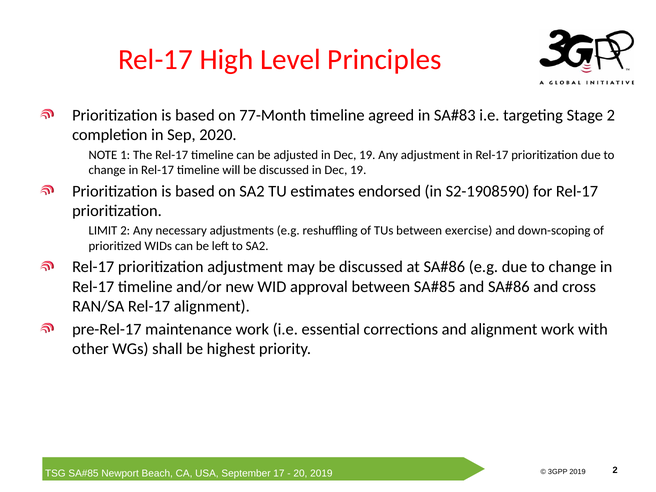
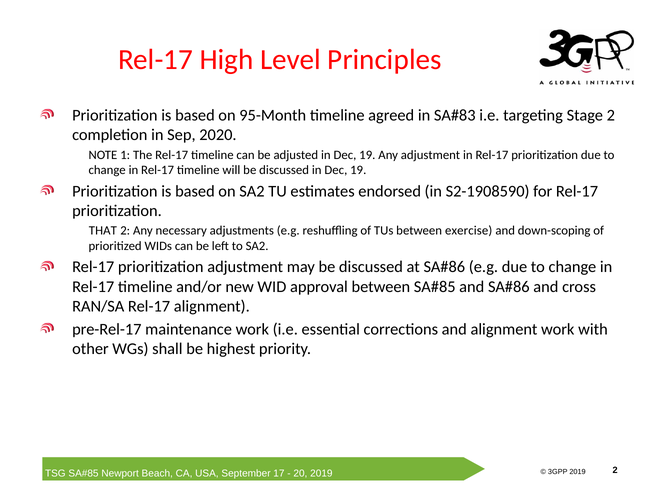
77-Month: 77-Month -> 95-Month
LIMIT: LIMIT -> THAT
